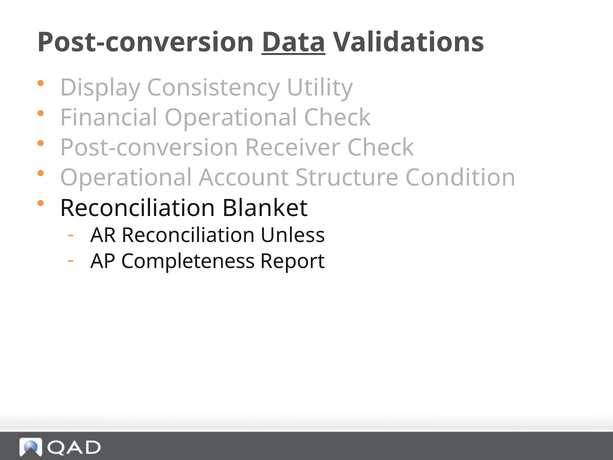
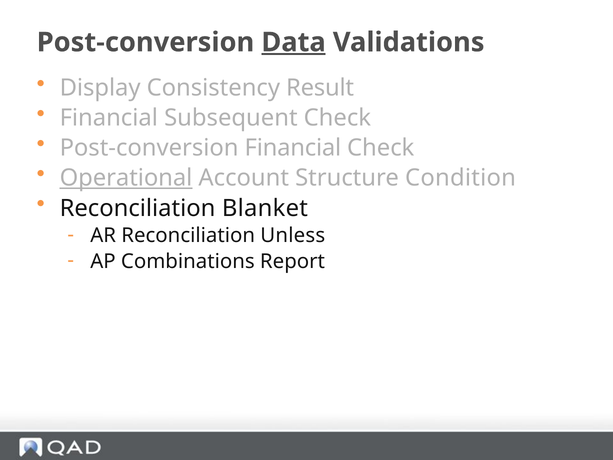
Utility: Utility -> Result
Financial Operational: Operational -> Subsequent
Post-conversion Receiver: Receiver -> Financial
Operational at (126, 178) underline: none -> present
Completeness: Completeness -> Combinations
